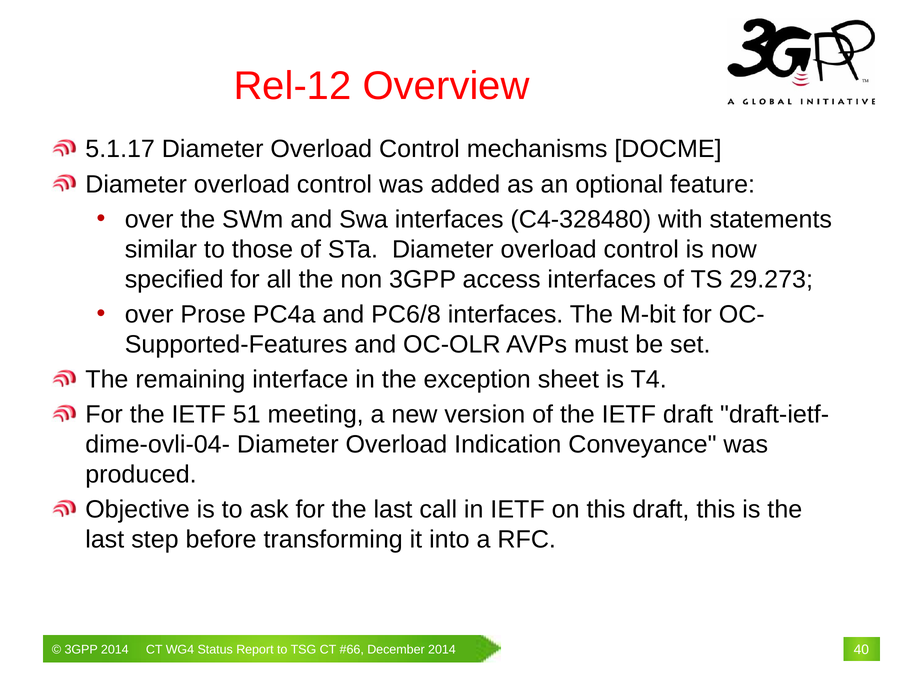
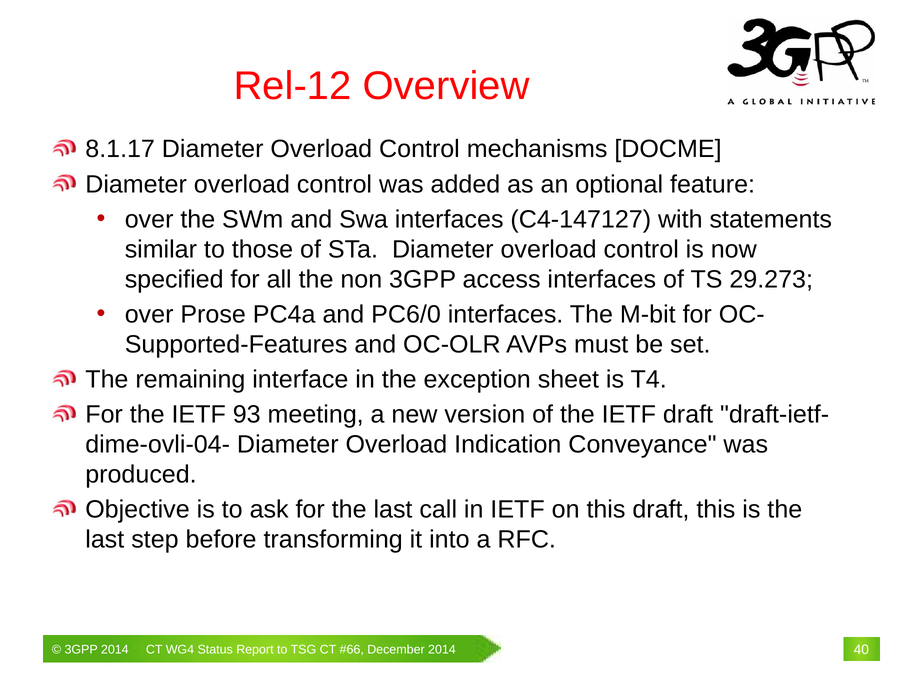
5.1.17: 5.1.17 -> 8.1.17
C4-328480: C4-328480 -> C4-147127
PC6/8: PC6/8 -> PC6/0
51: 51 -> 93
